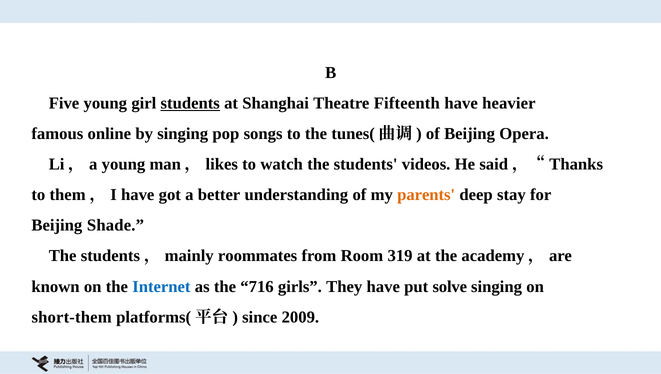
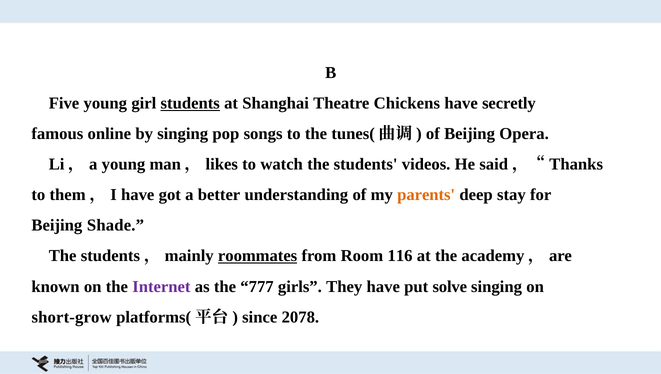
Fifteenth: Fifteenth -> Chickens
heavier: heavier -> secretly
roommates underline: none -> present
319: 319 -> 116
Internet colour: blue -> purple
716: 716 -> 777
short-them: short-them -> short-grow
2009: 2009 -> 2078
